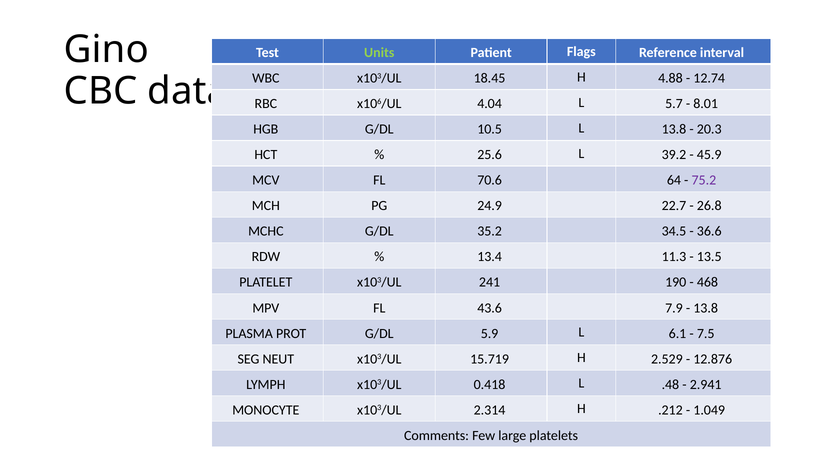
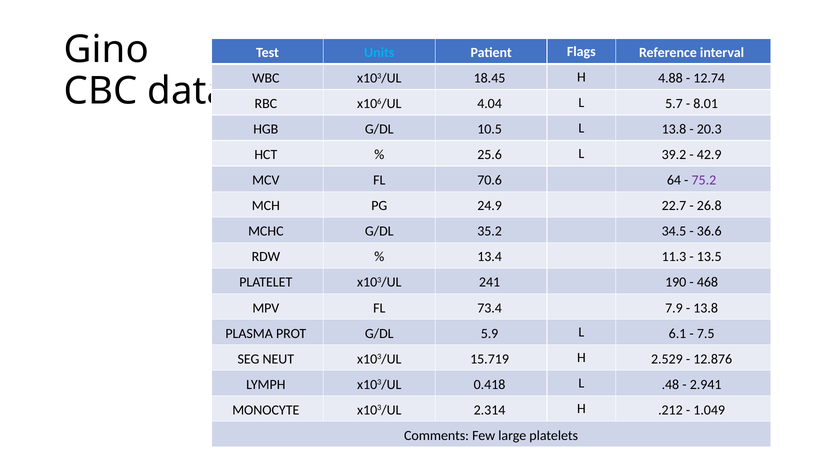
Units colour: light green -> light blue
45.9: 45.9 -> 42.9
43.6: 43.6 -> 73.4
